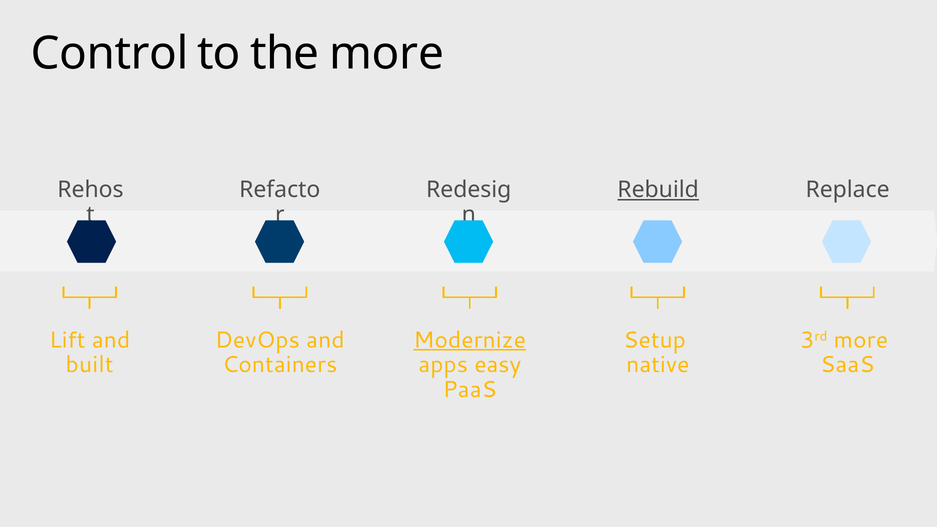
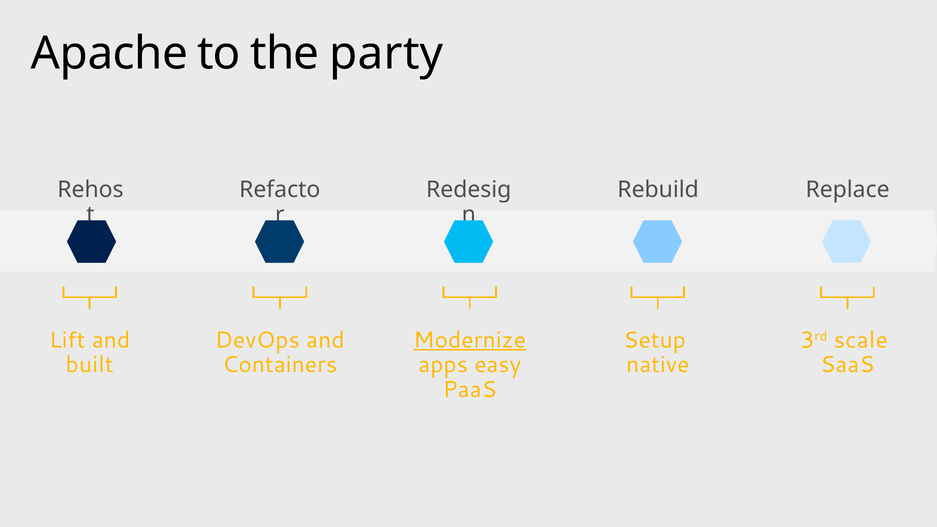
Control: Control -> Apache
the more: more -> party
Rebuild underline: present -> none
3rd more: more -> scale
